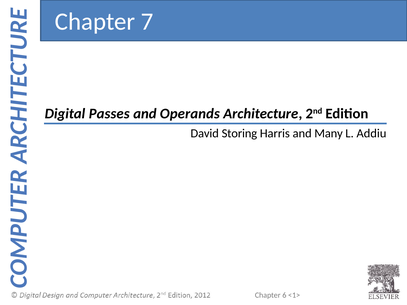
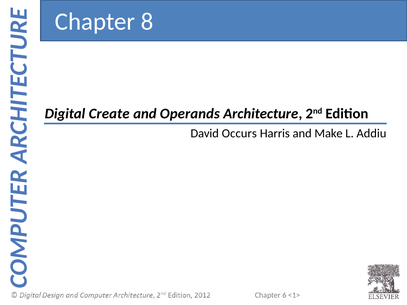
7: 7 -> 8
Passes: Passes -> Create
Storing: Storing -> Occurs
Many: Many -> Make
